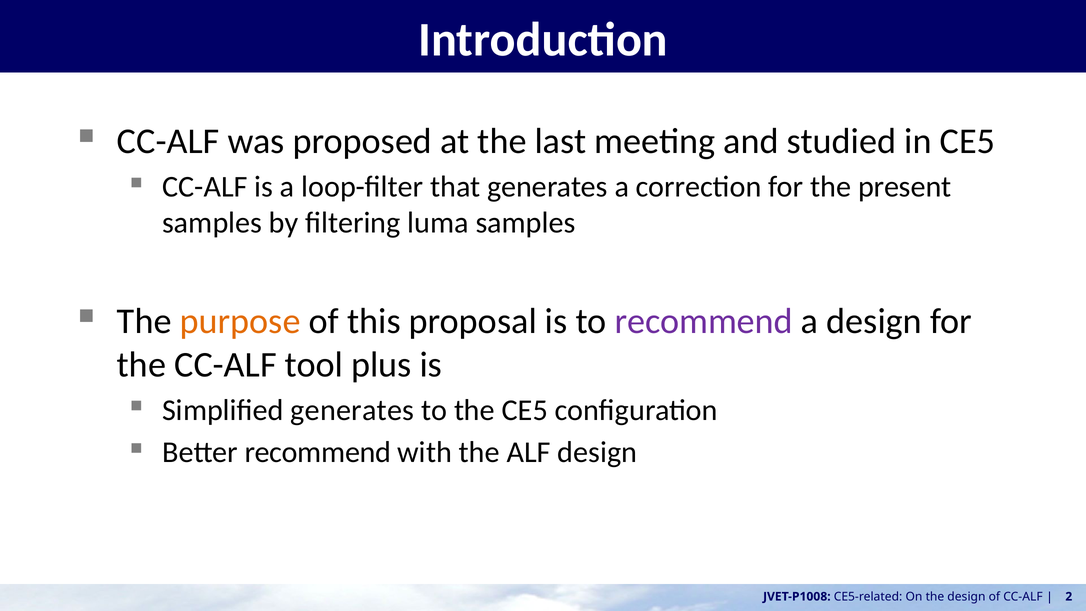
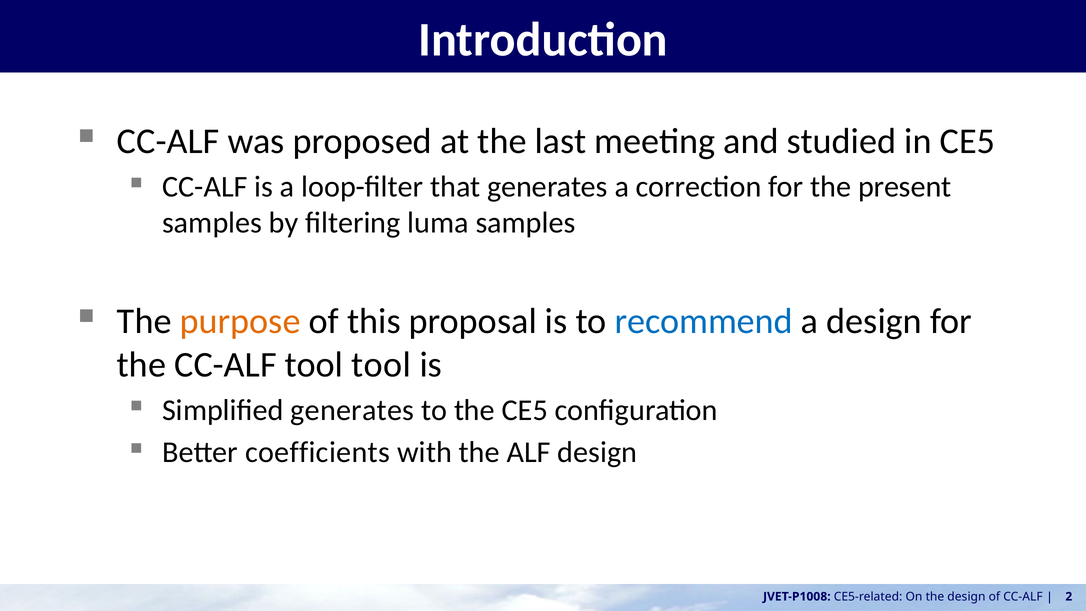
recommend at (704, 321) colour: purple -> blue
tool plus: plus -> tool
Better recommend: recommend -> coefficients
